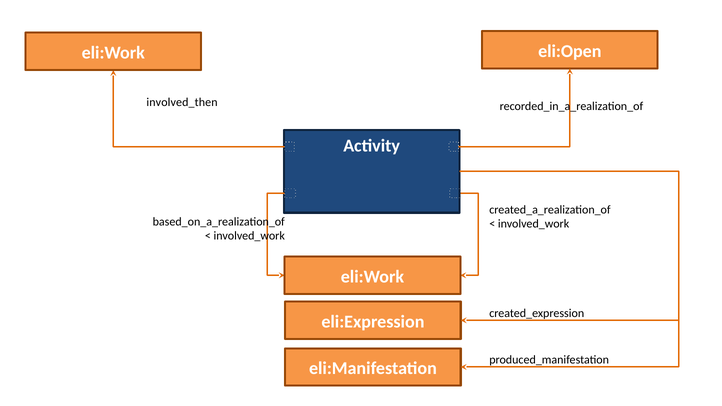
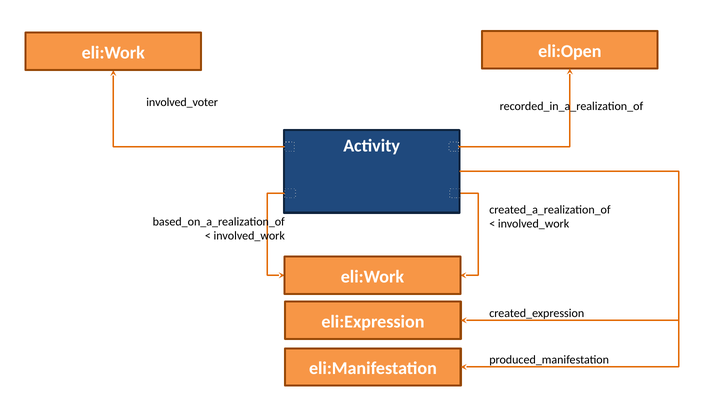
involved_then: involved_then -> involved_voter
